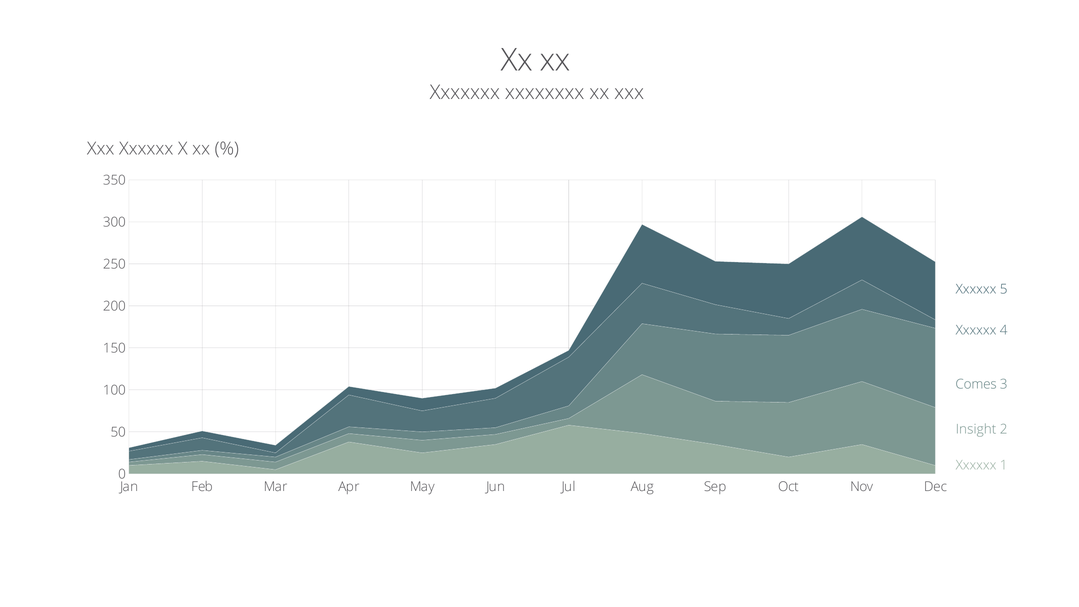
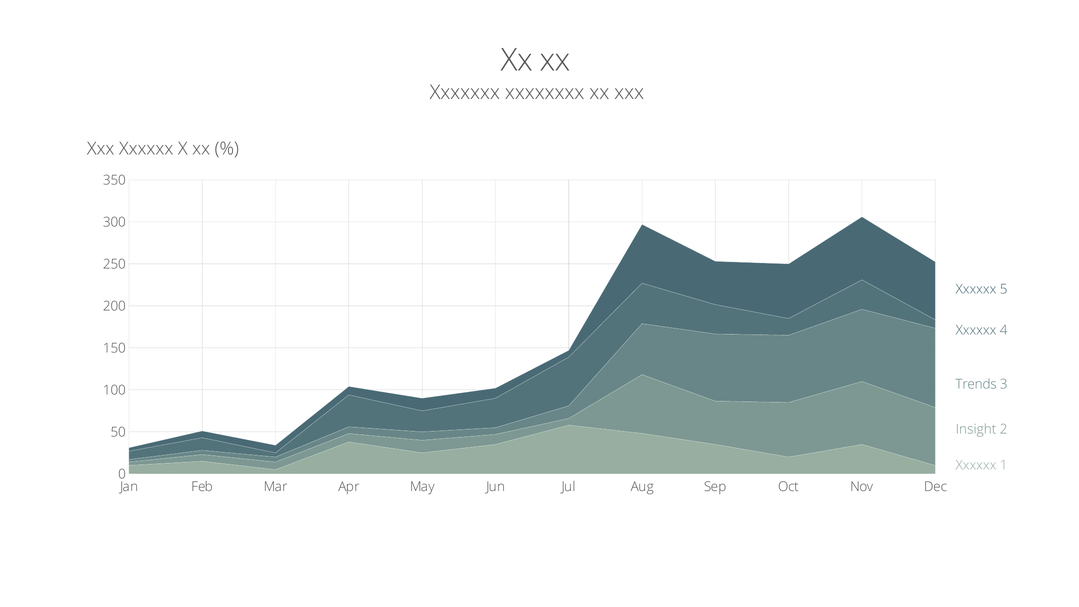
Comes: Comes -> Trends
